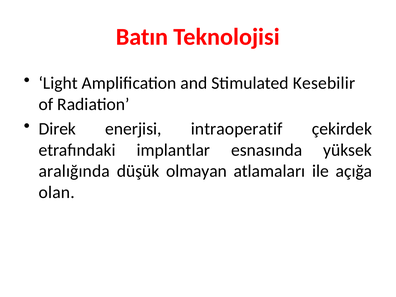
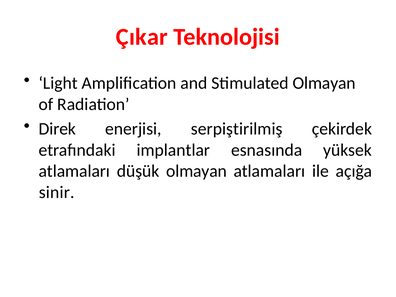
Batın: Batın -> Çıkar
Stimulated Kesebilir: Kesebilir -> Olmayan
intraoperatif: intraoperatif -> serpiştirilmiş
aralığında at (74, 171): aralığında -> atlamaları
olan: olan -> sinir
